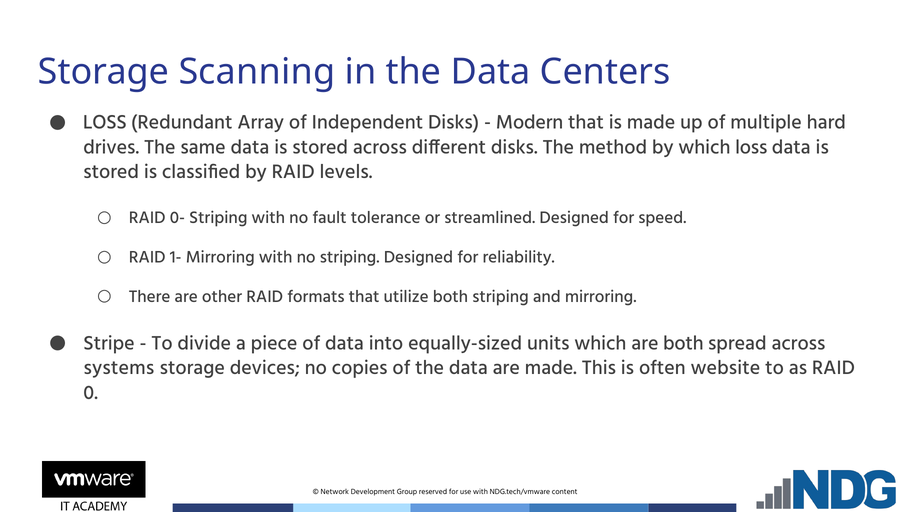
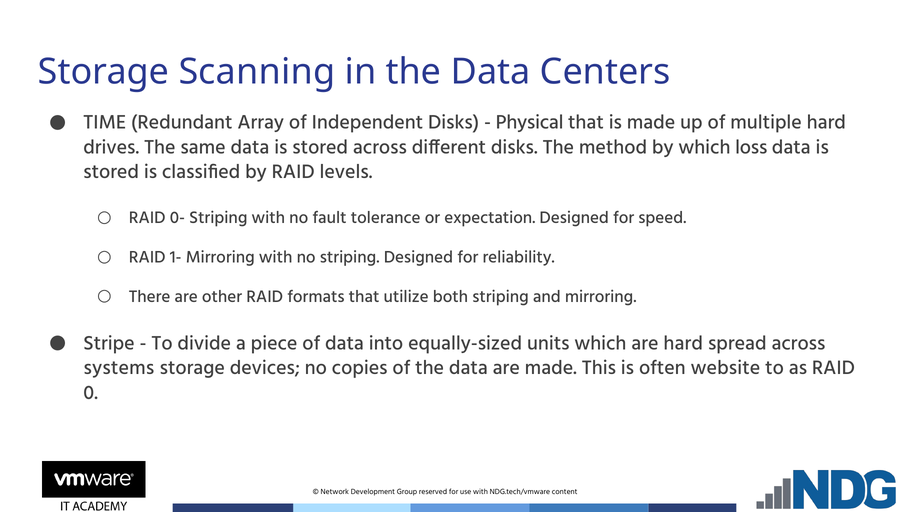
LOSS at (105, 122): LOSS -> TIME
Modern: Modern -> Physical
streamlined: streamlined -> expectation
are both: both -> hard
